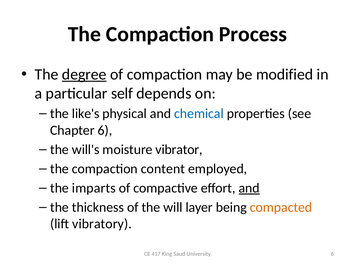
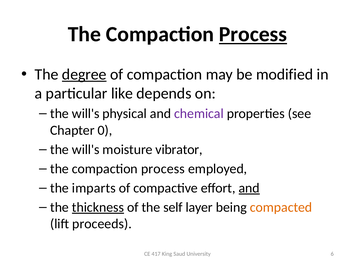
Process at (253, 34) underline: none -> present
self: self -> like
like's at (86, 114): like's -> will's
chemical colour: blue -> purple
Chapter 6: 6 -> 0
content at (163, 169): content -> process
thickness underline: none -> present
will: will -> self
vibratory: vibratory -> proceeds
